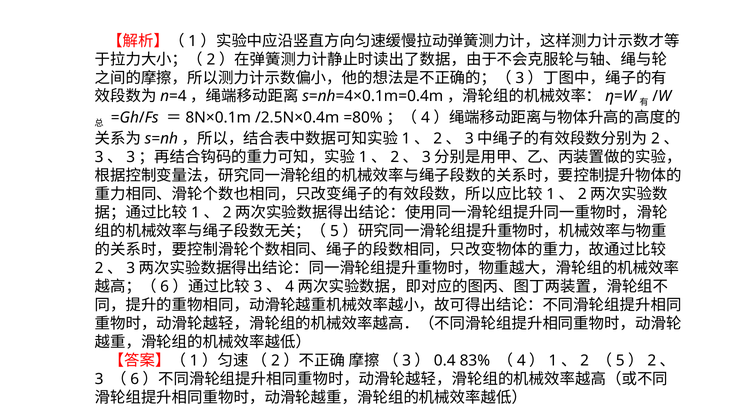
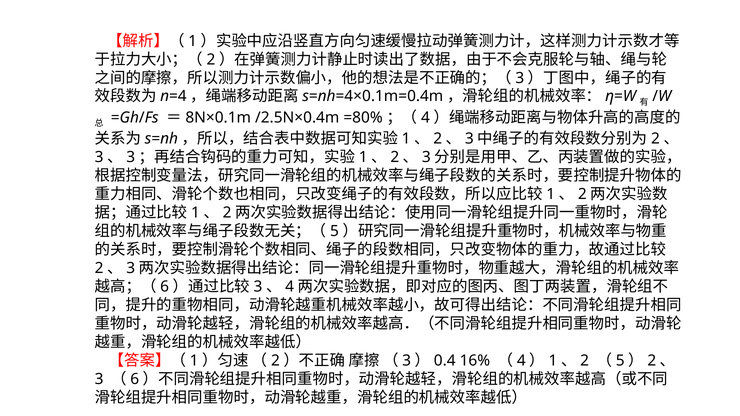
83%: 83% -> 16%
